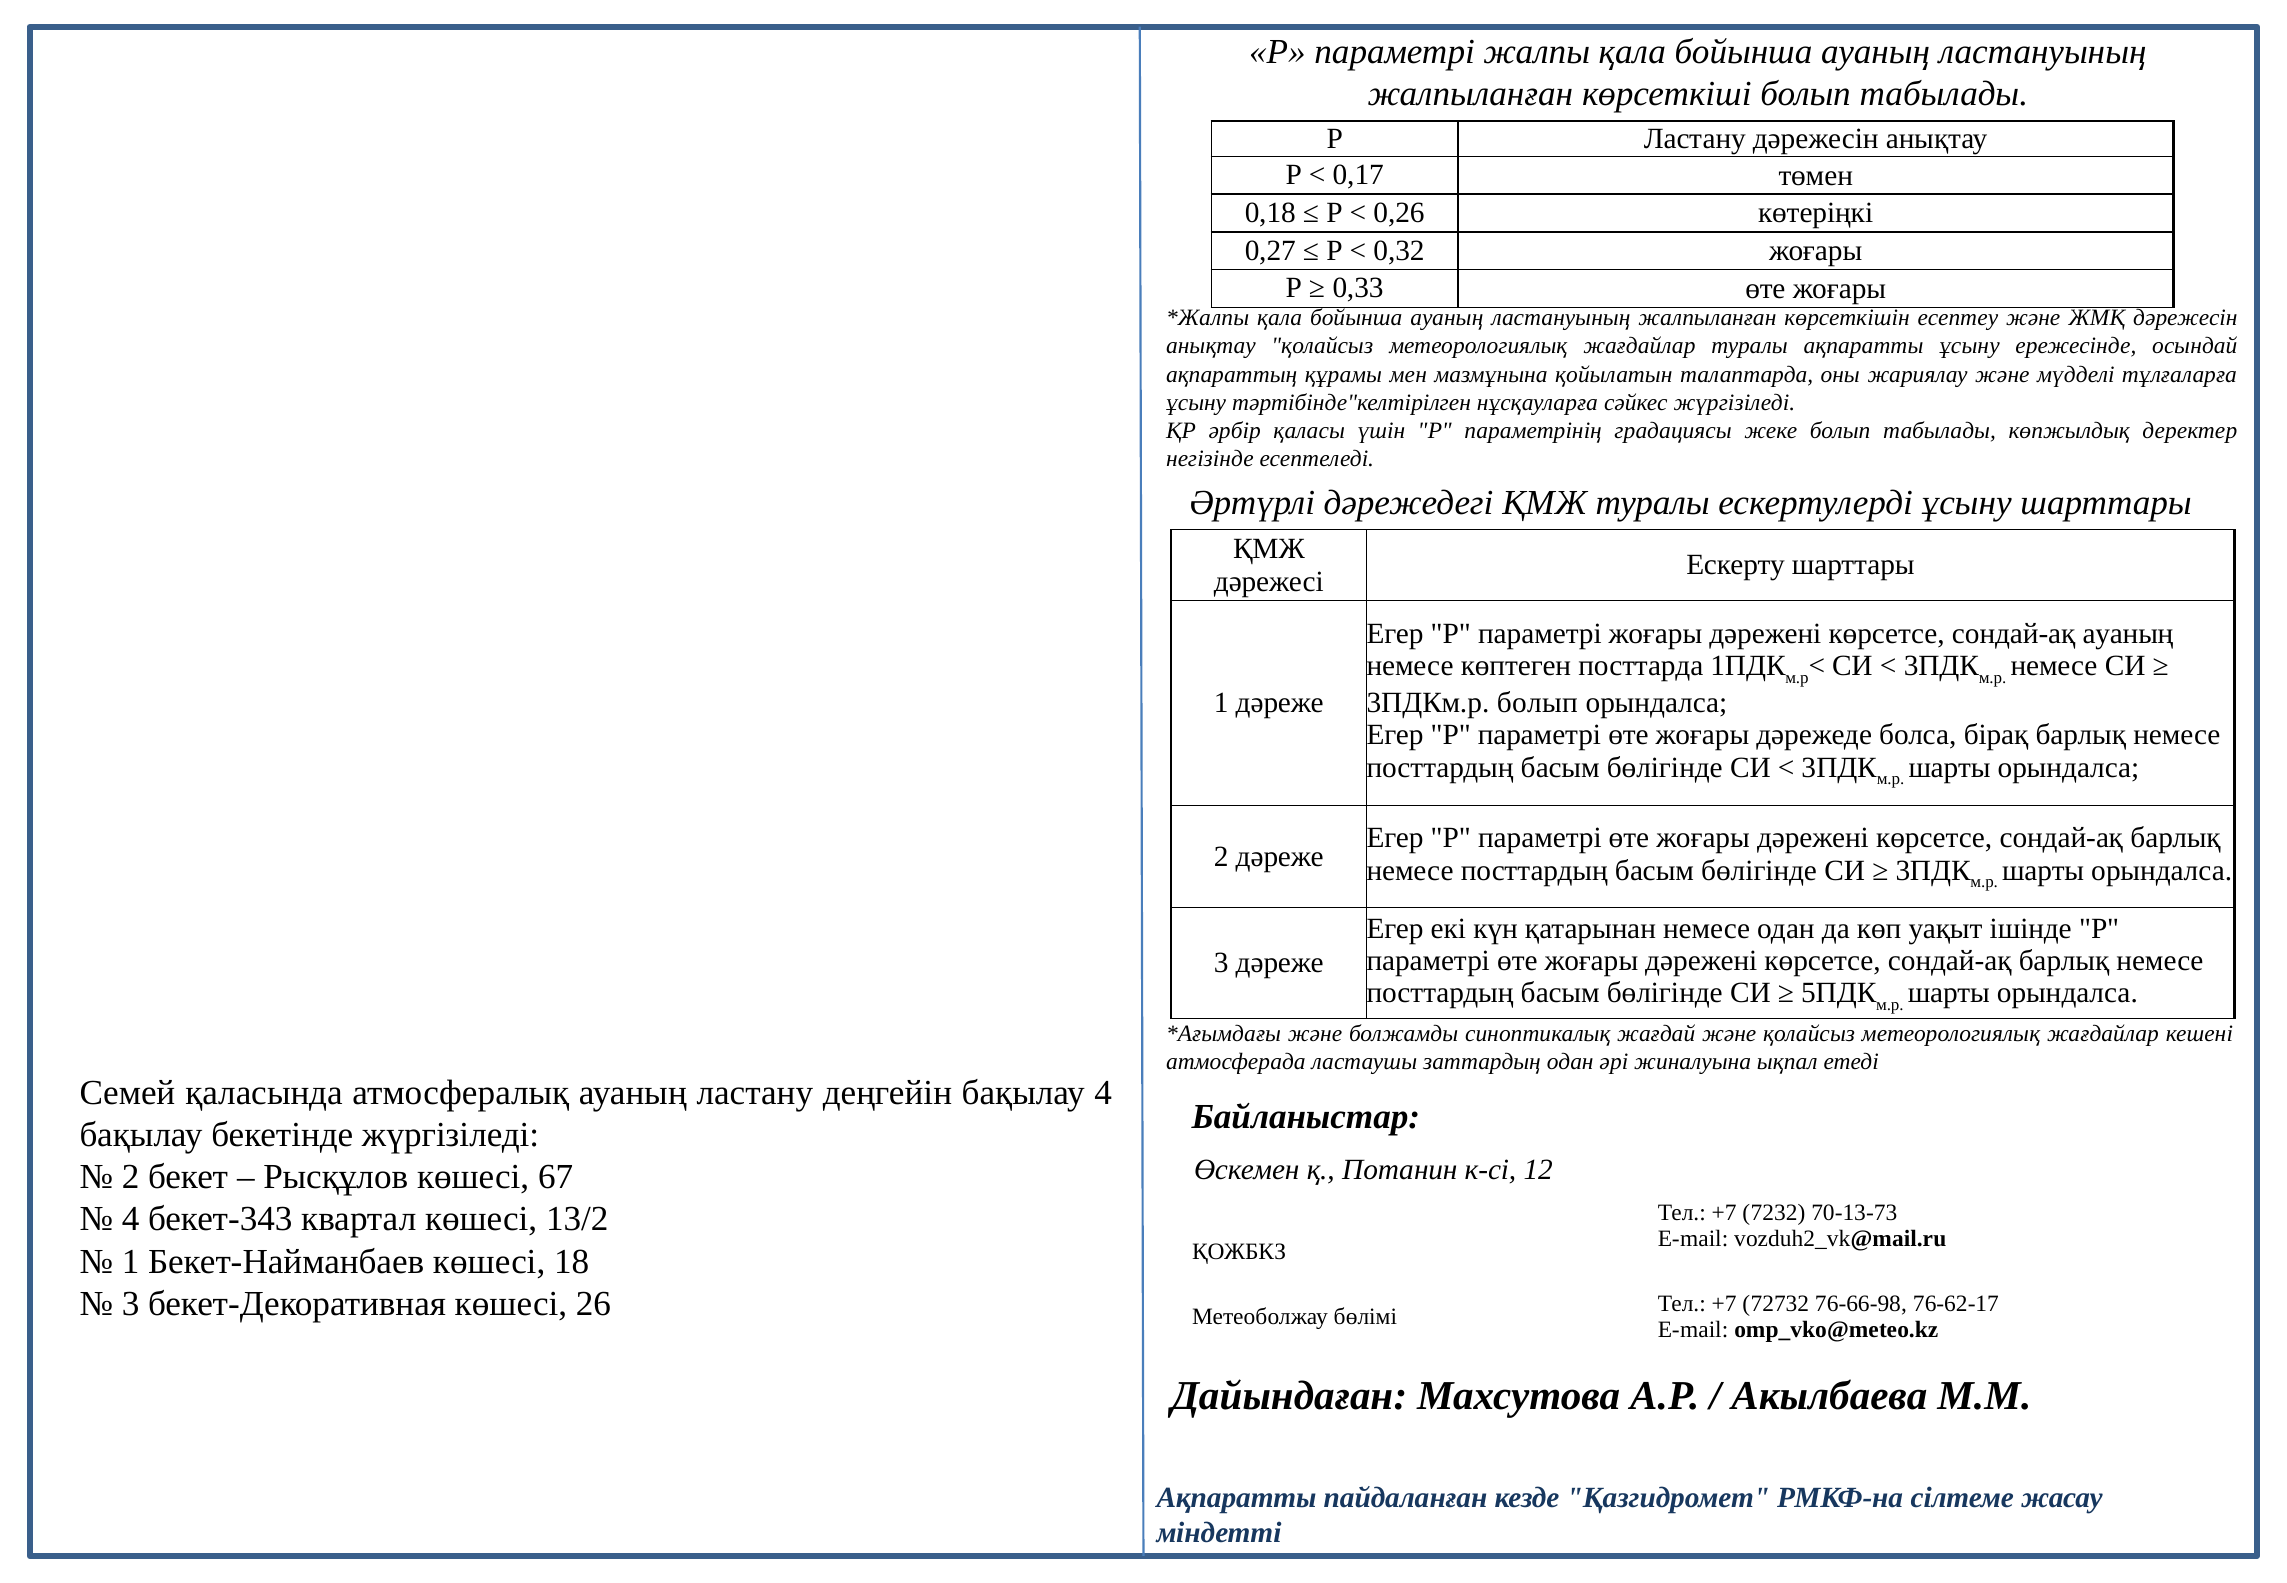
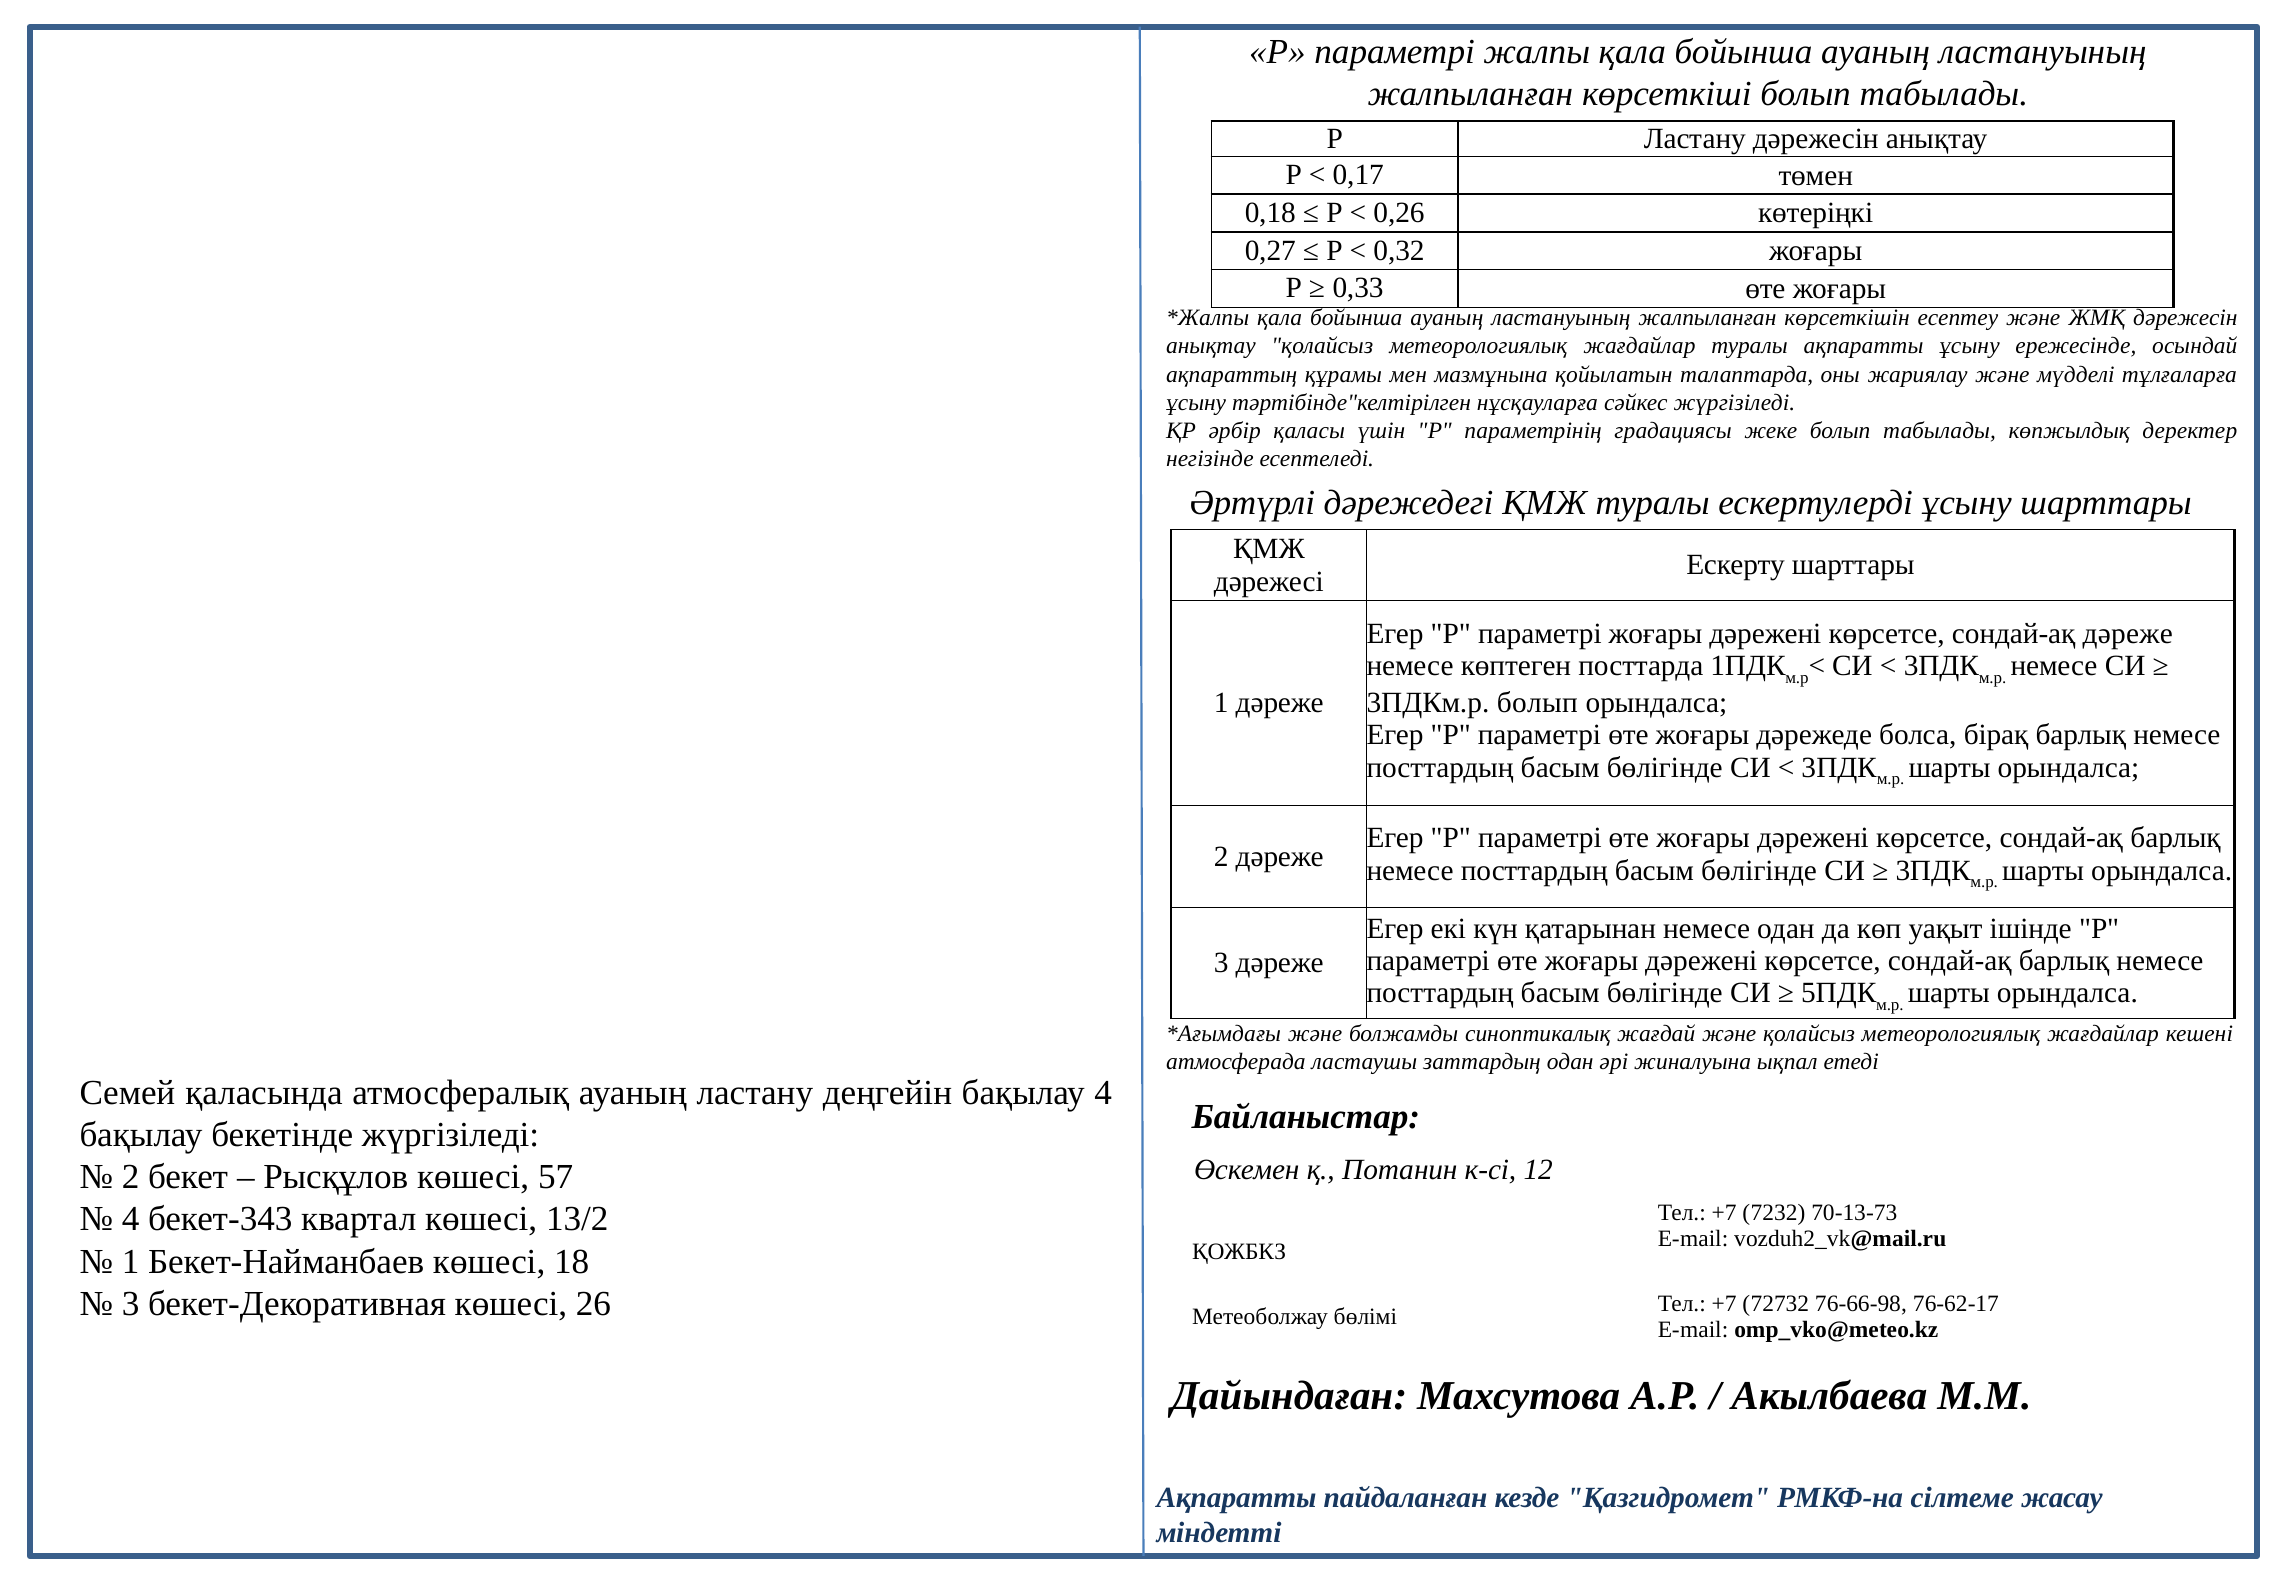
сондай-ақ ауаның: ауаның -> дәреже
67: 67 -> 57
